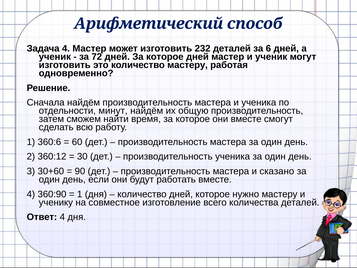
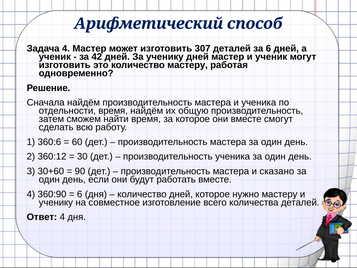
232: 232 -> 307
72: 72 -> 42
дней За которое: которое -> ученику
отдельности минут: минут -> время
1 at (80, 194): 1 -> 6
